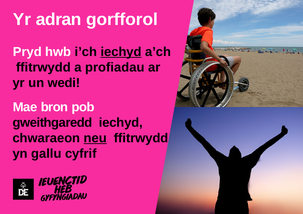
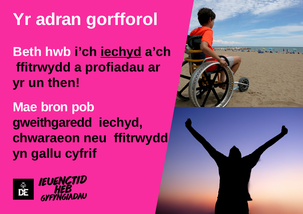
Pryd: Pryd -> Beth
wedi: wedi -> then
neu underline: present -> none
